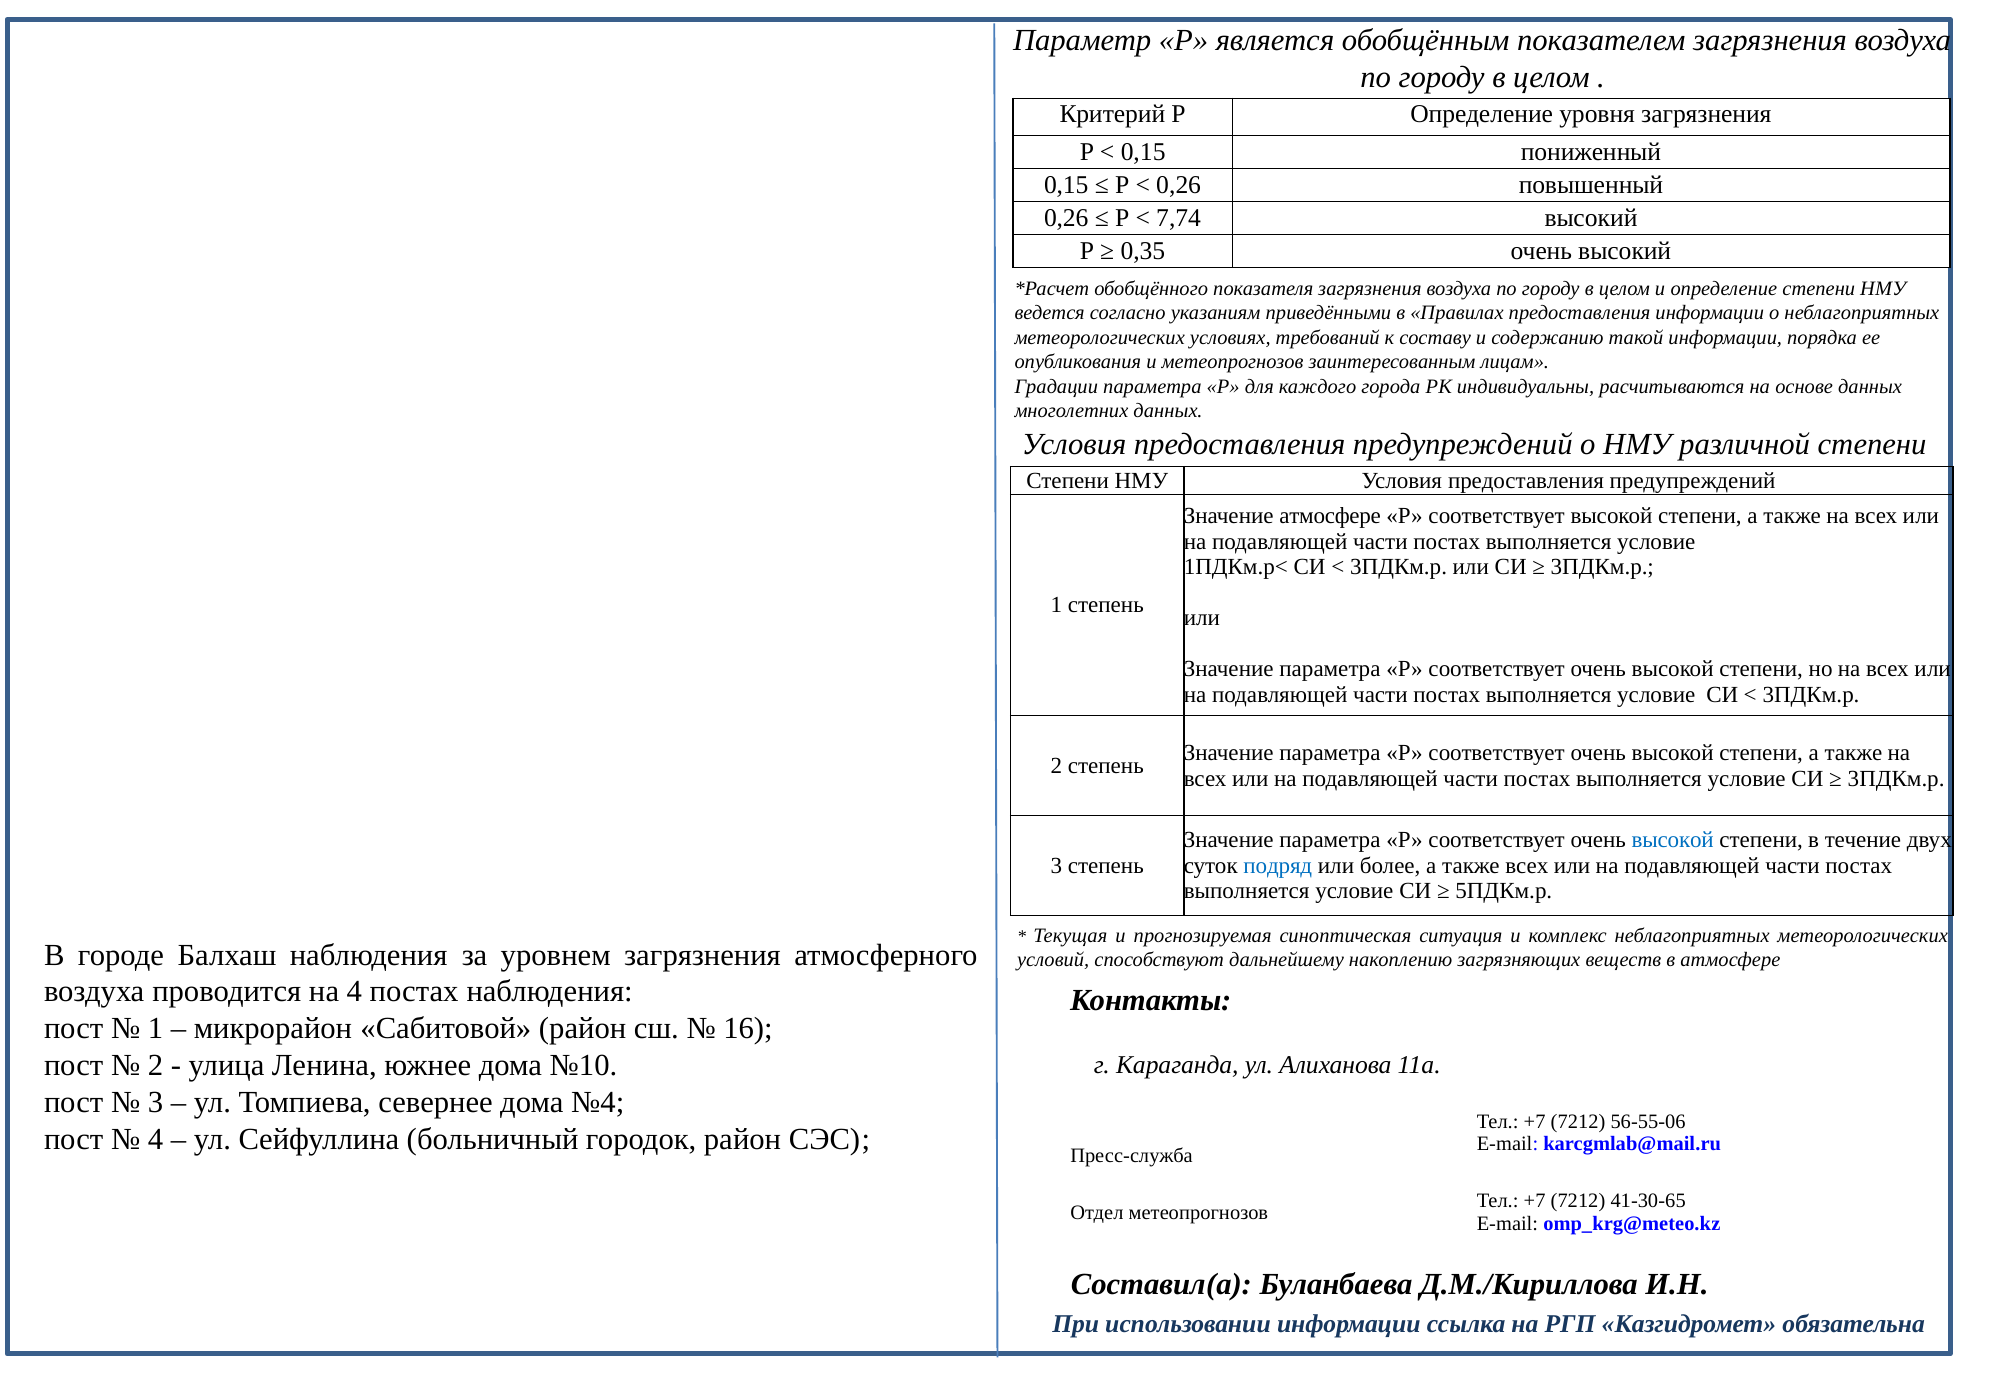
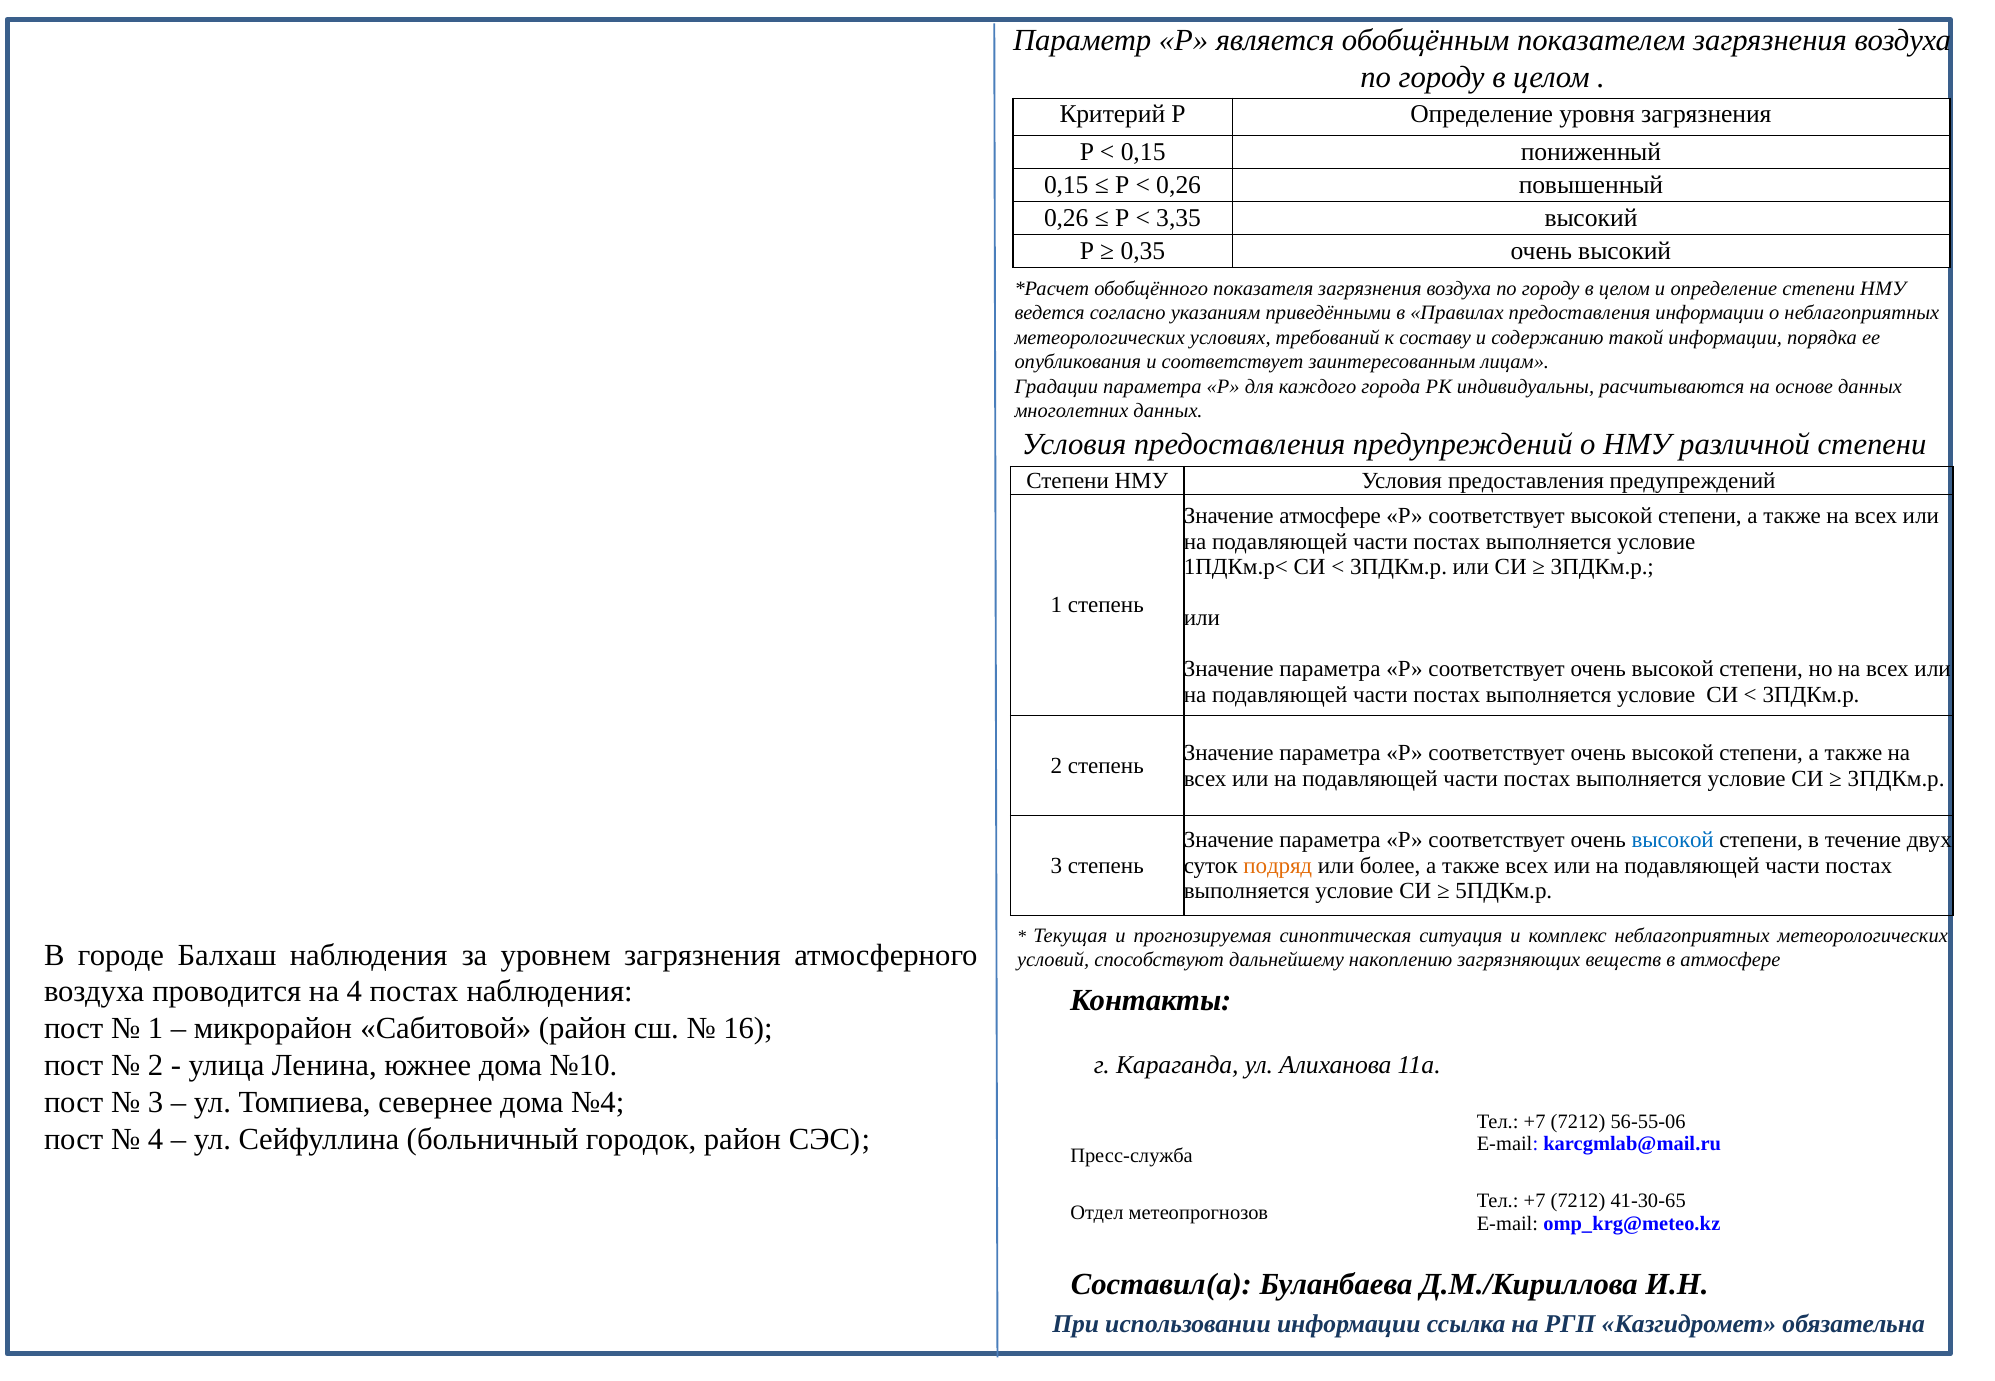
7,74: 7,74 -> 3,35
и метеопрогнозов: метеопрогнозов -> соответствует
подряд colour: blue -> orange
